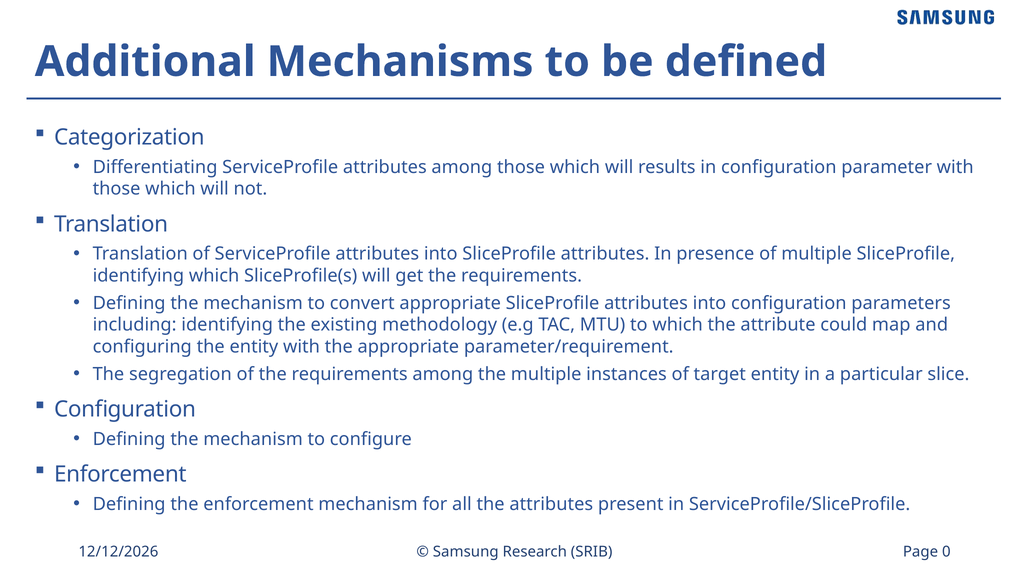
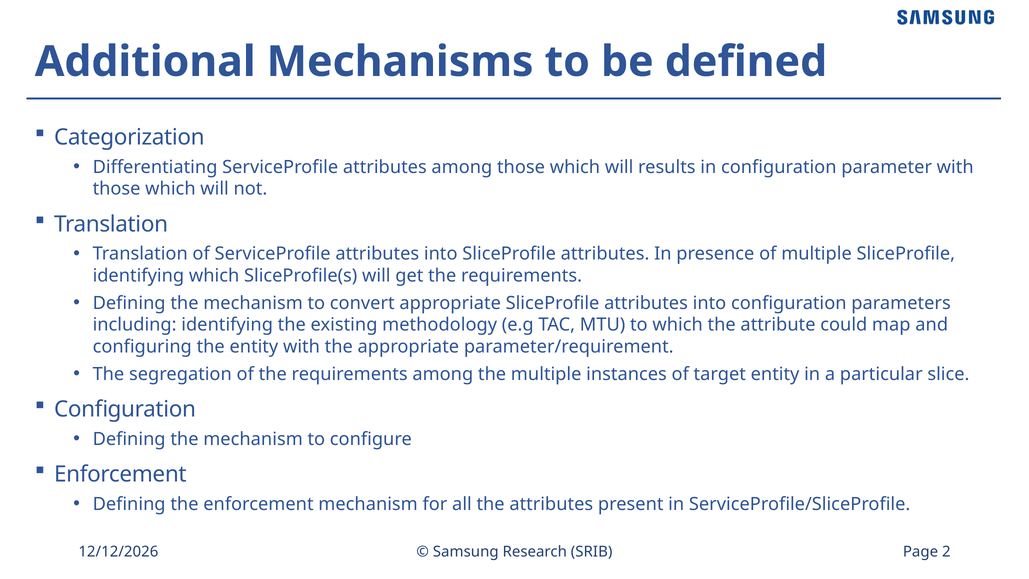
0: 0 -> 2
